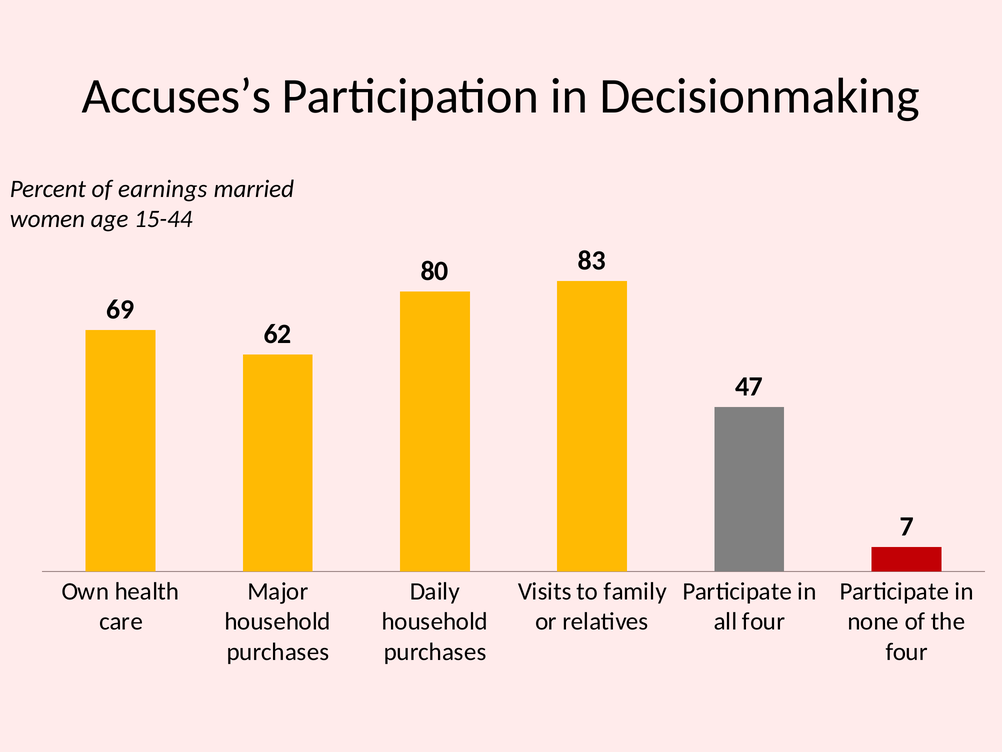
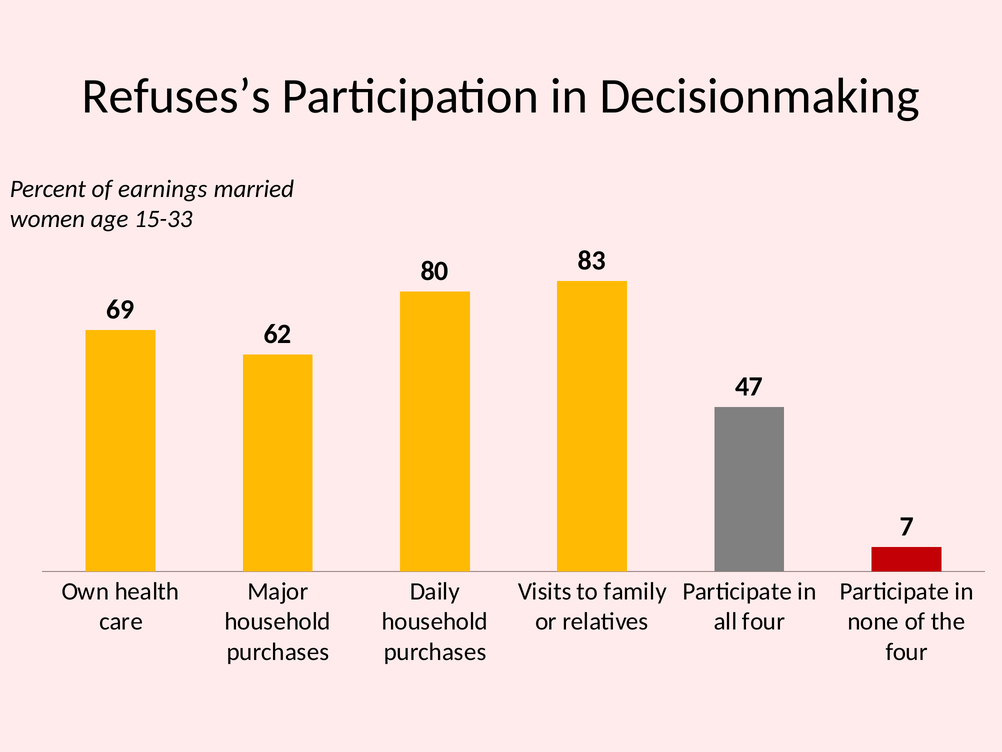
Accuses’s: Accuses’s -> Refuses’s
15-44: 15-44 -> 15-33
